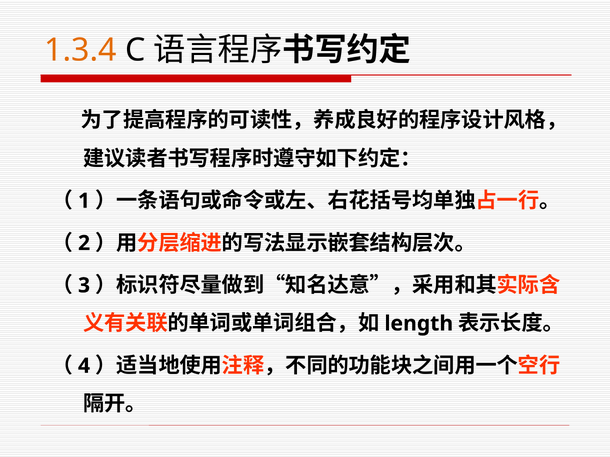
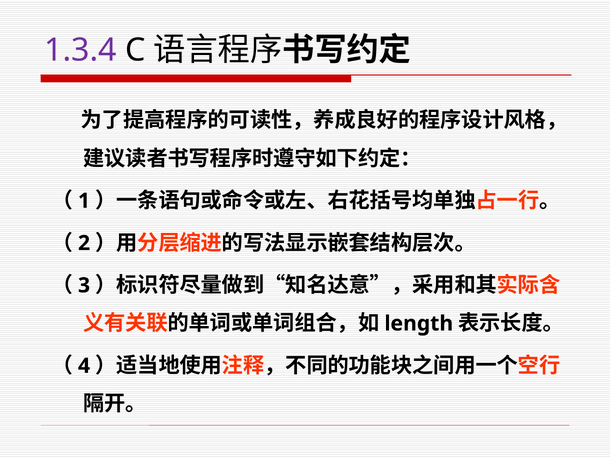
1.3.4 colour: orange -> purple
